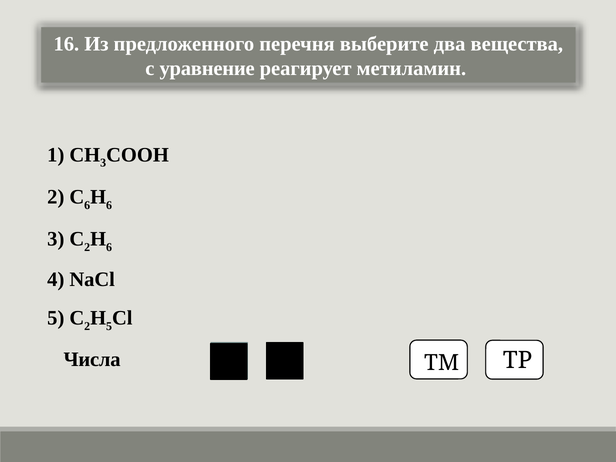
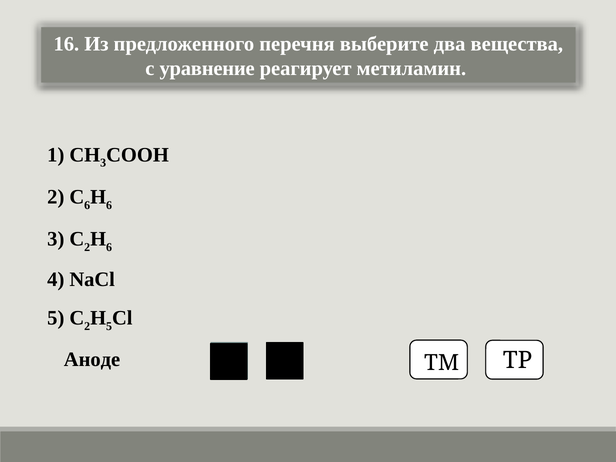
Числа: Числа -> Аноде
